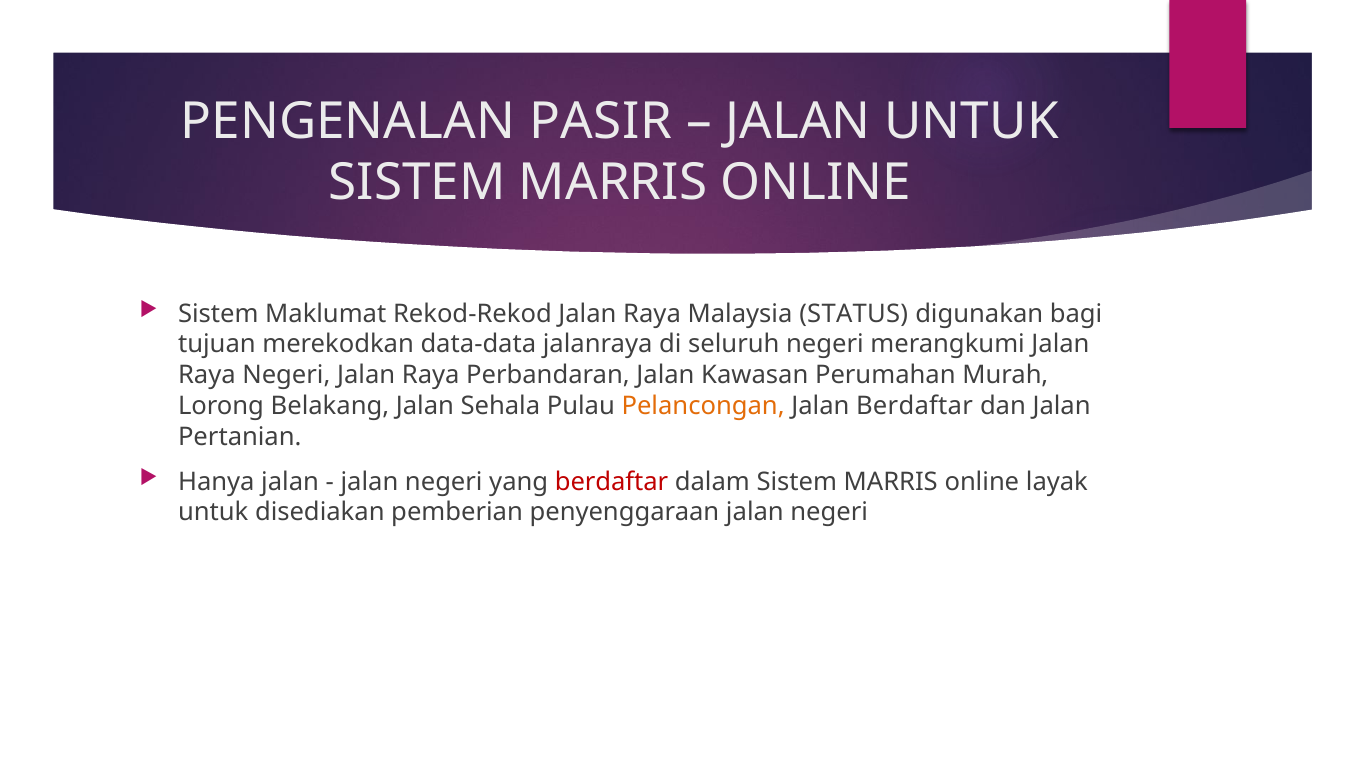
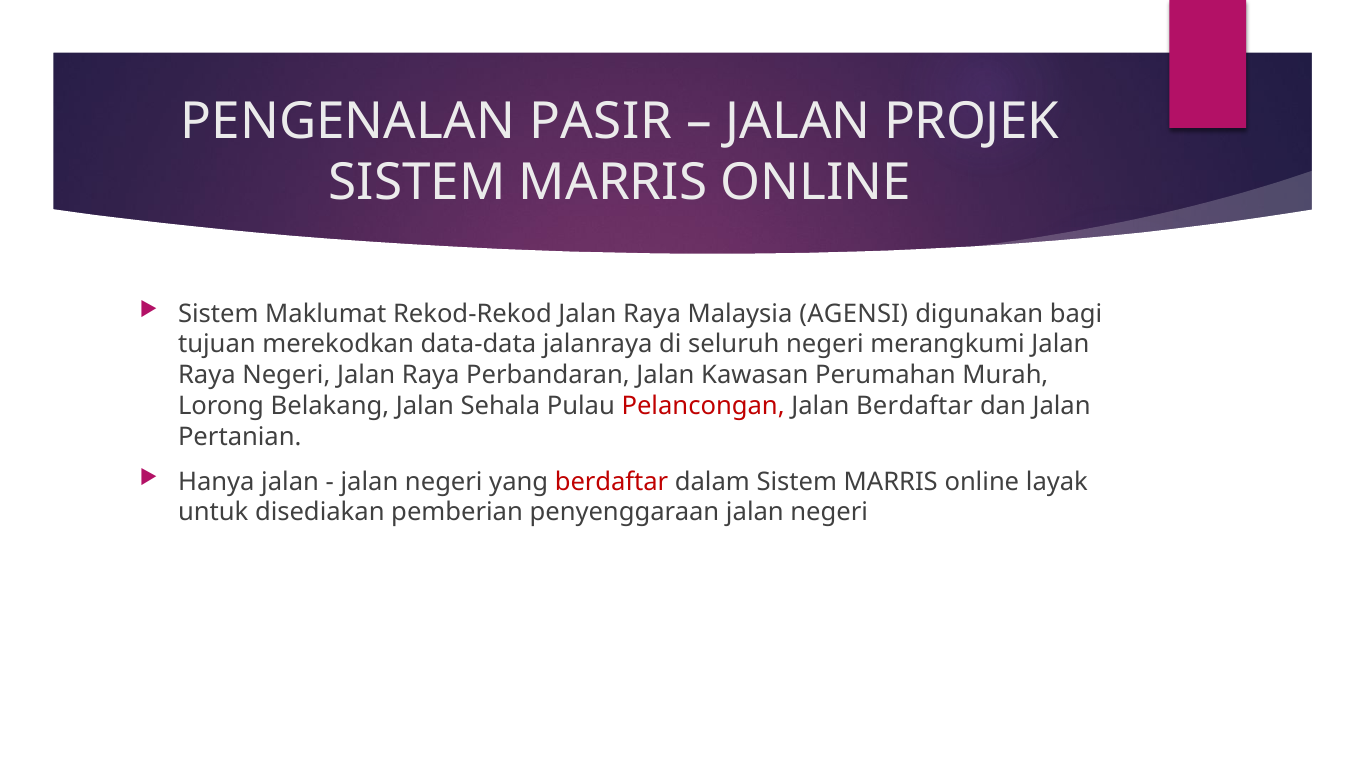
JALAN UNTUK: UNTUK -> PROJEK
STATUS: STATUS -> AGENSI
Pelancongan colour: orange -> red
